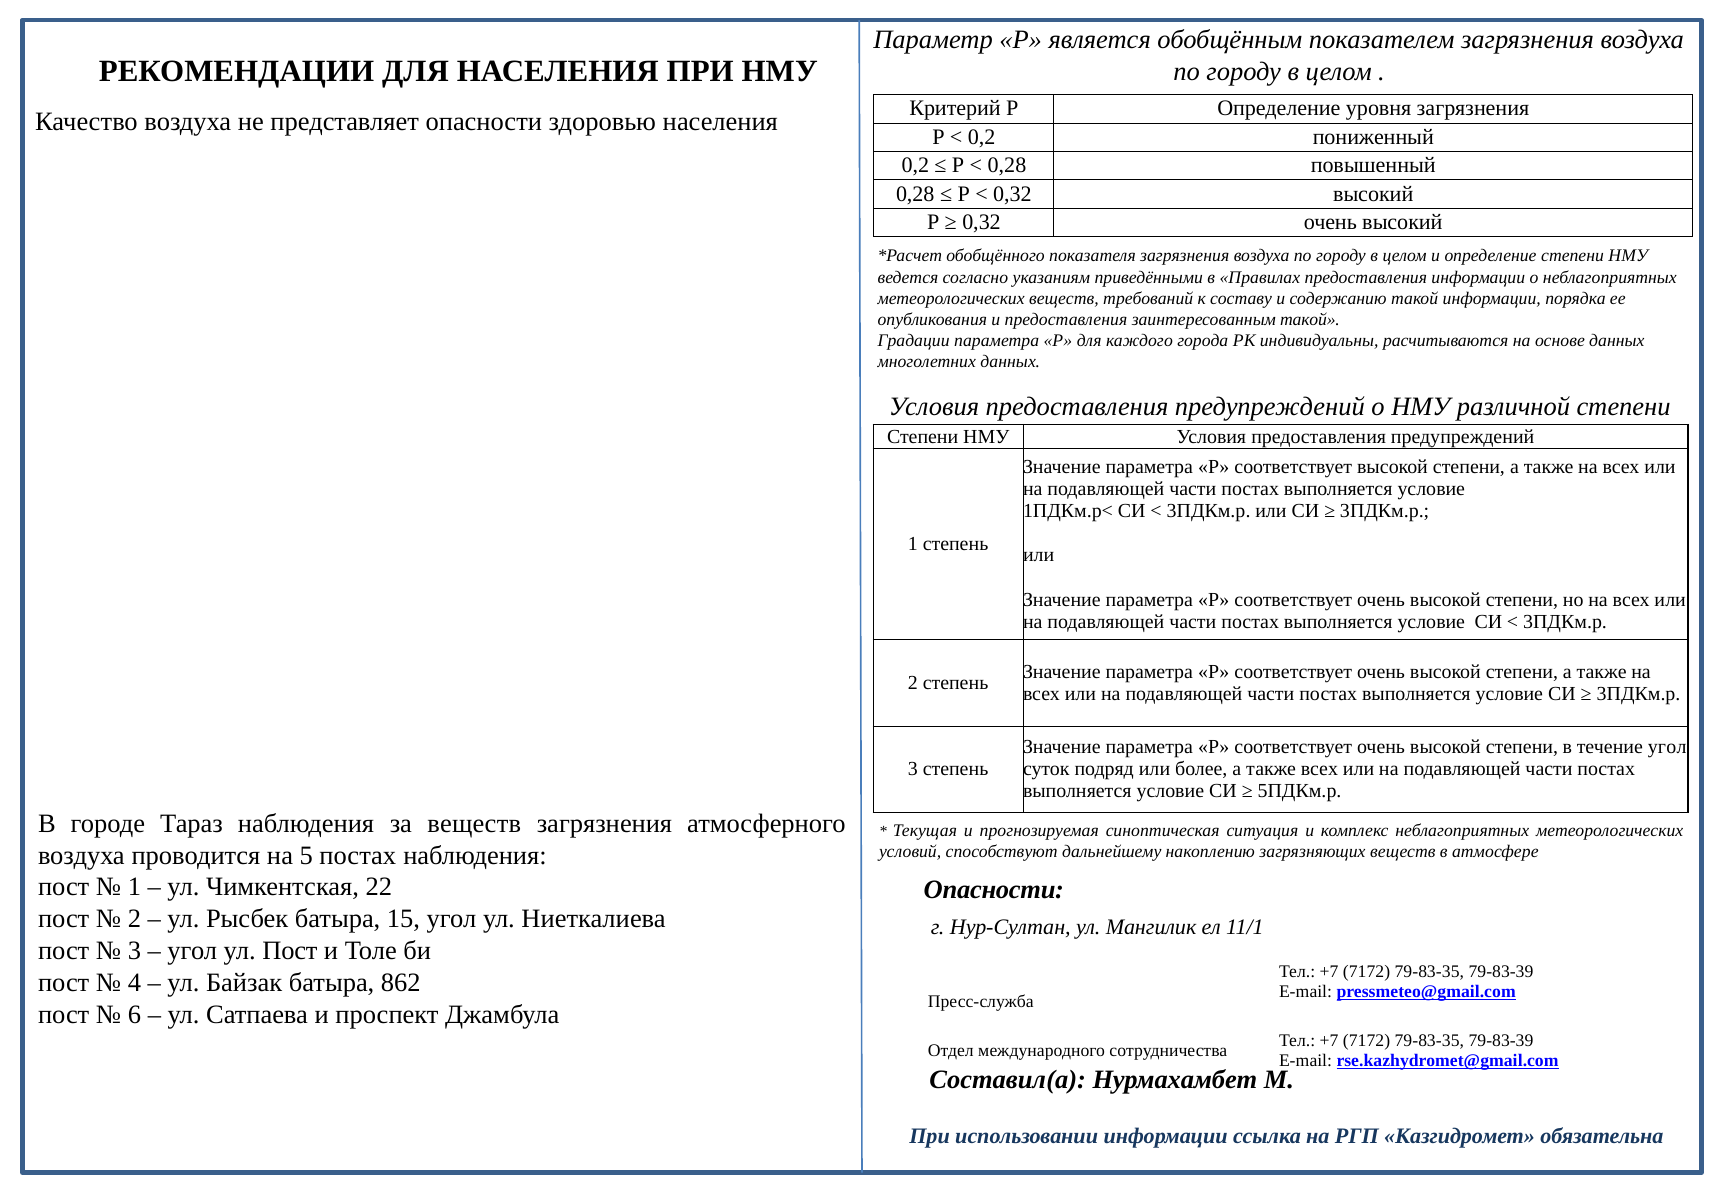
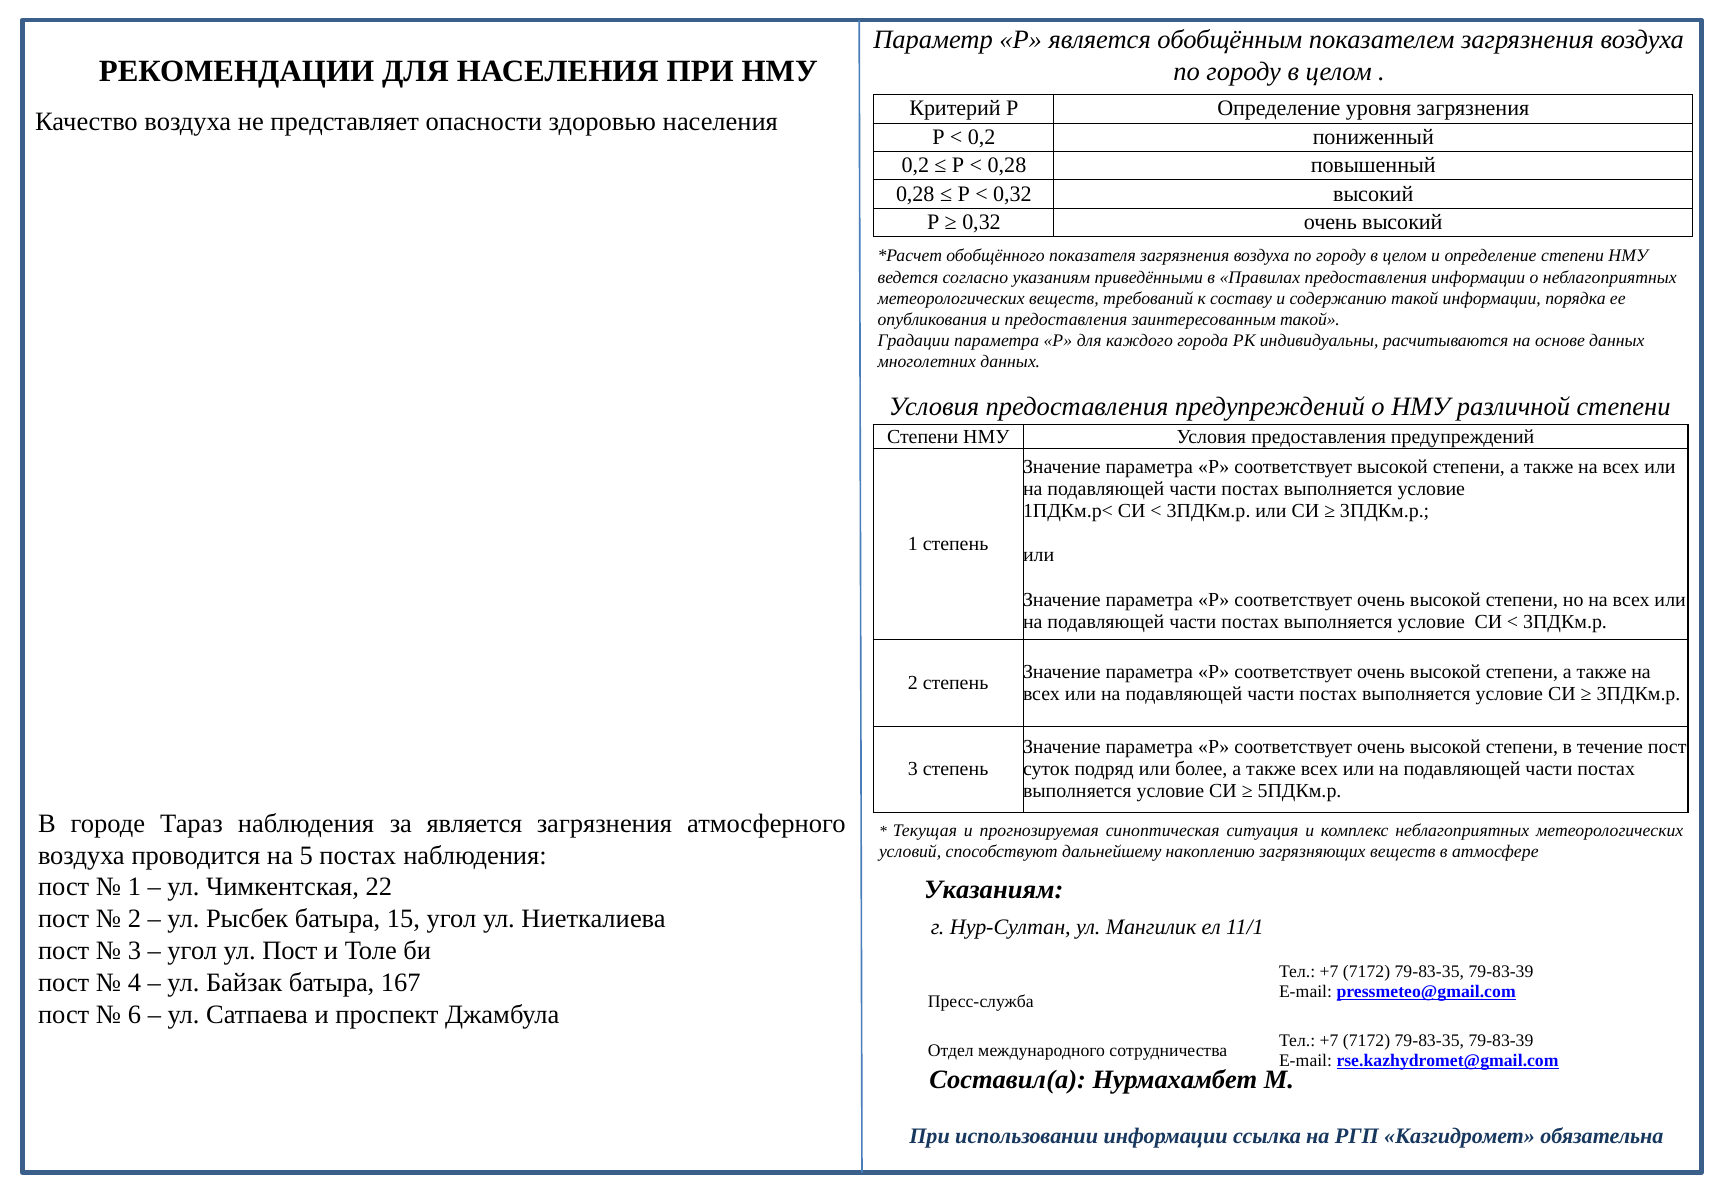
течение угол: угол -> пост
за веществ: веществ -> является
Опасности at (994, 891): Опасности -> Указаниям
862: 862 -> 167
